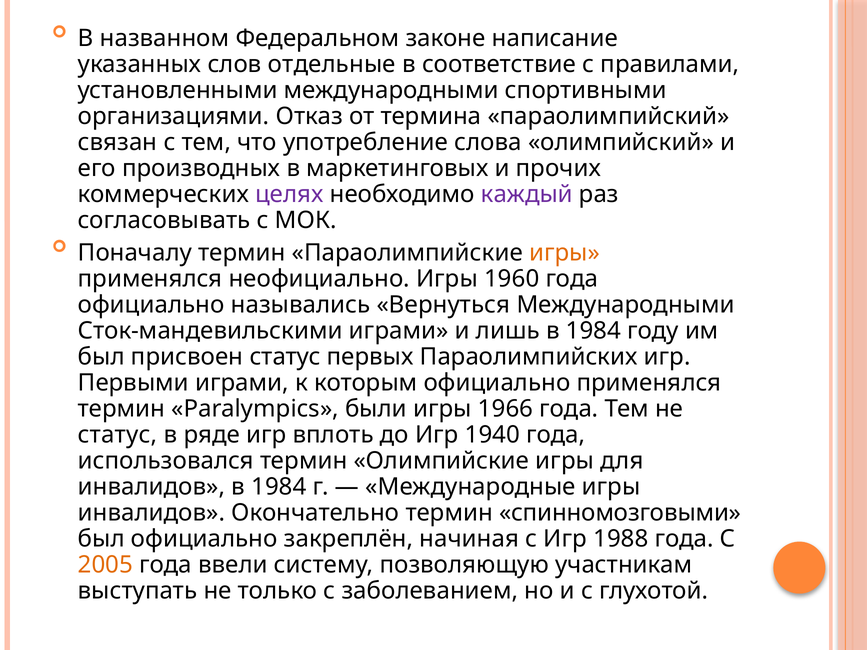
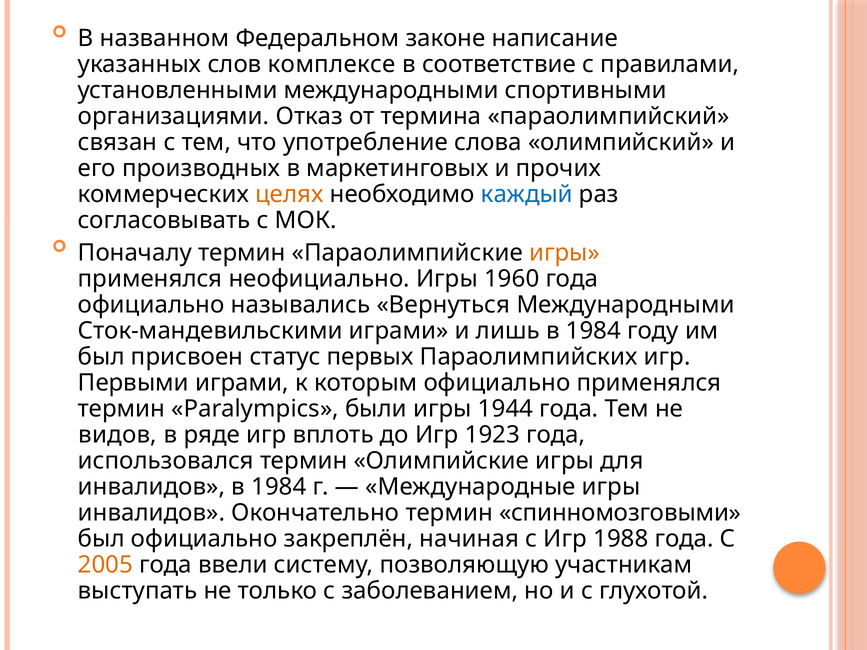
отдельные: отдельные -> комплексе
целях colour: purple -> orange
каждый colour: purple -> blue
1966: 1966 -> 1944
статус at (118, 435): статус -> видов
1940: 1940 -> 1923
